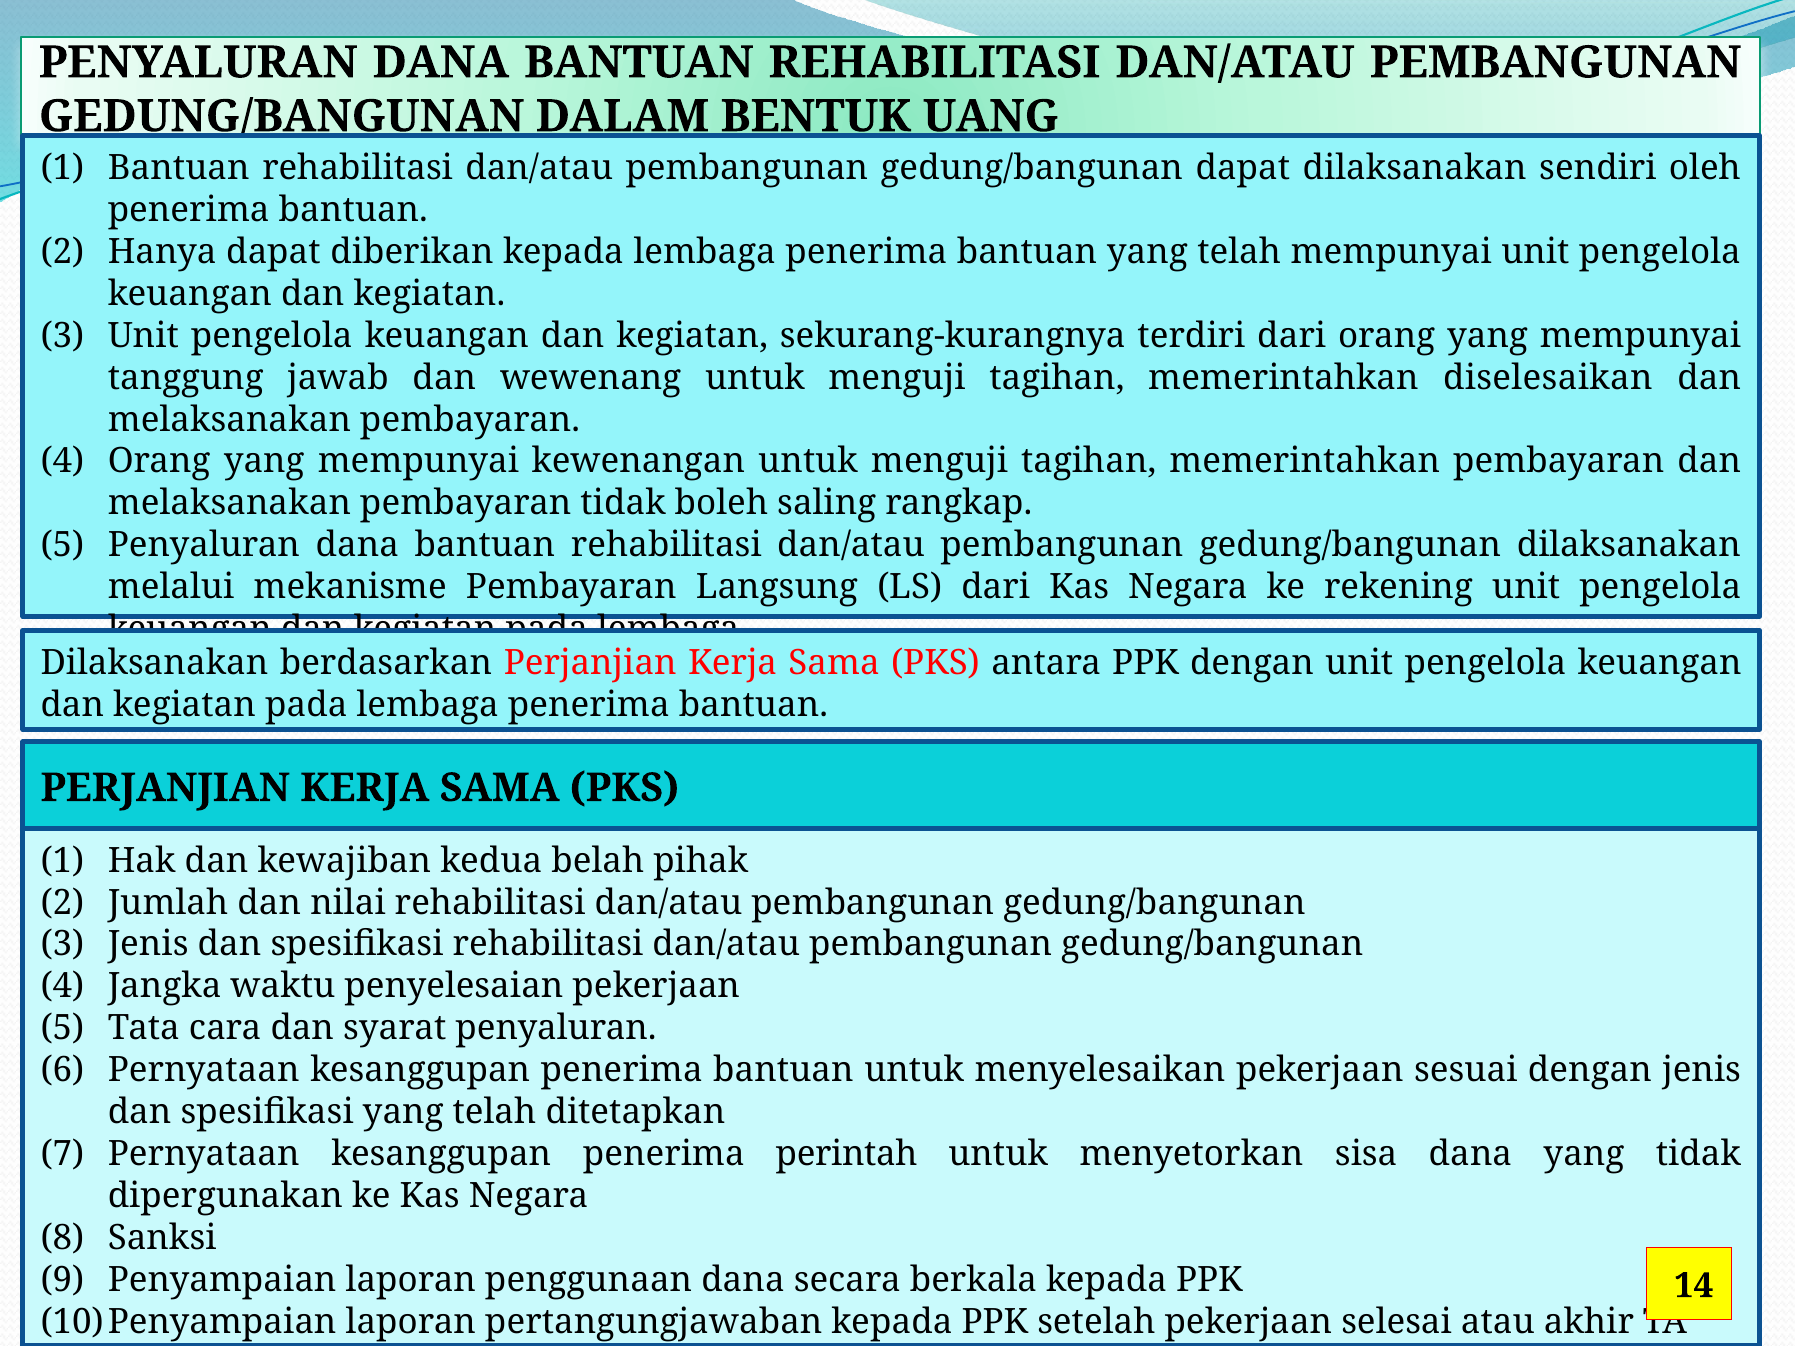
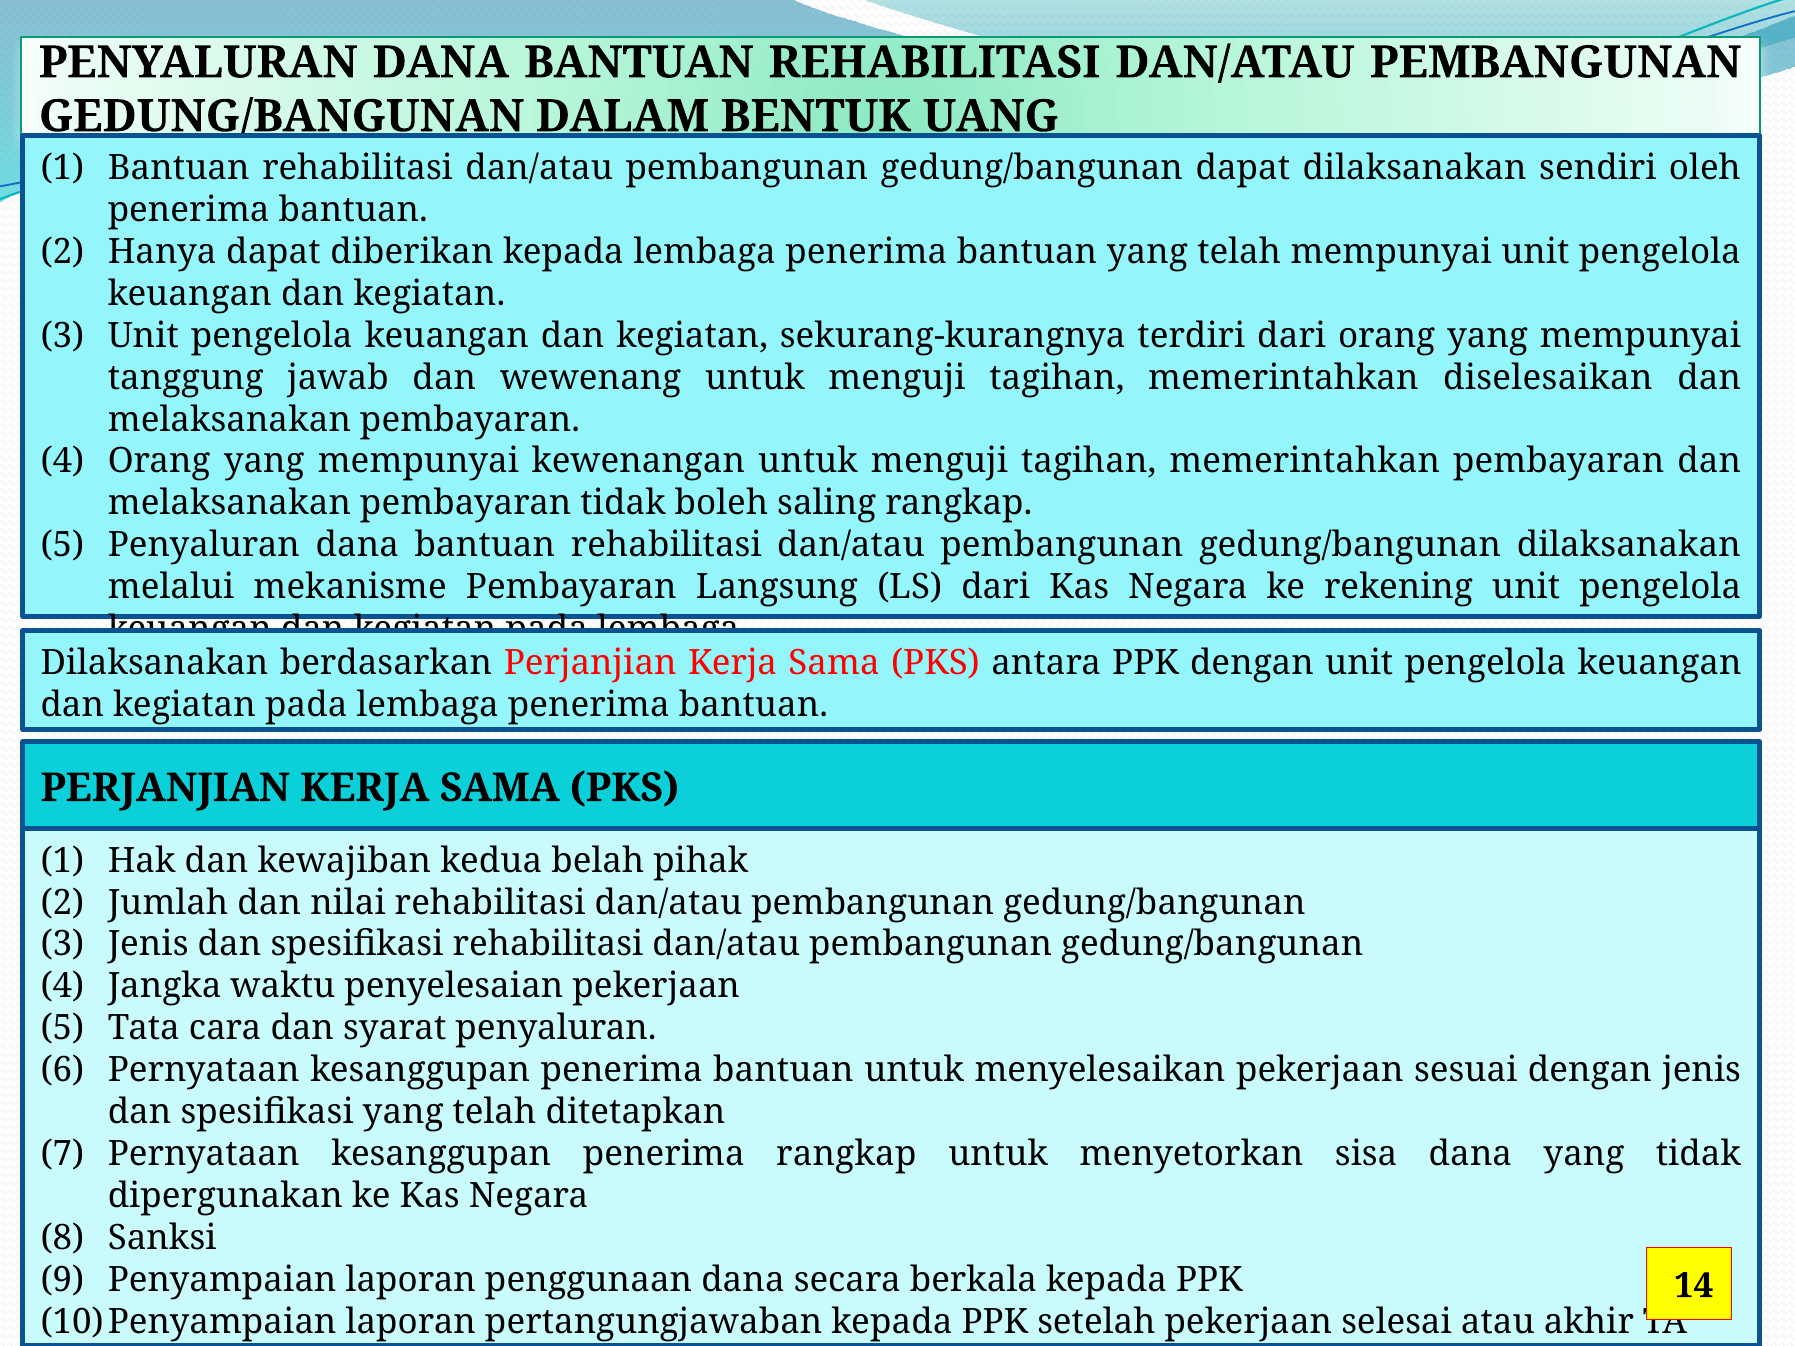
penerima perintah: perintah -> rangkap
